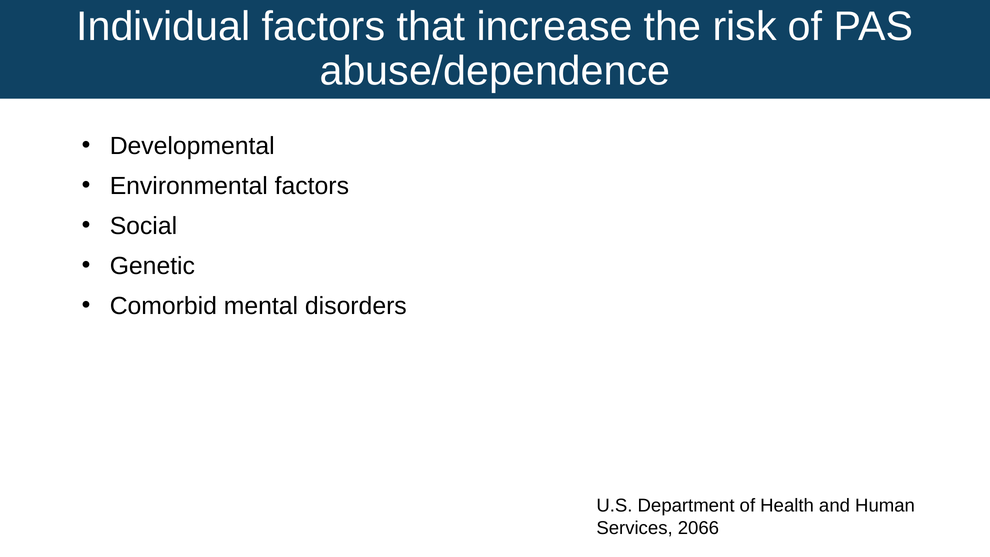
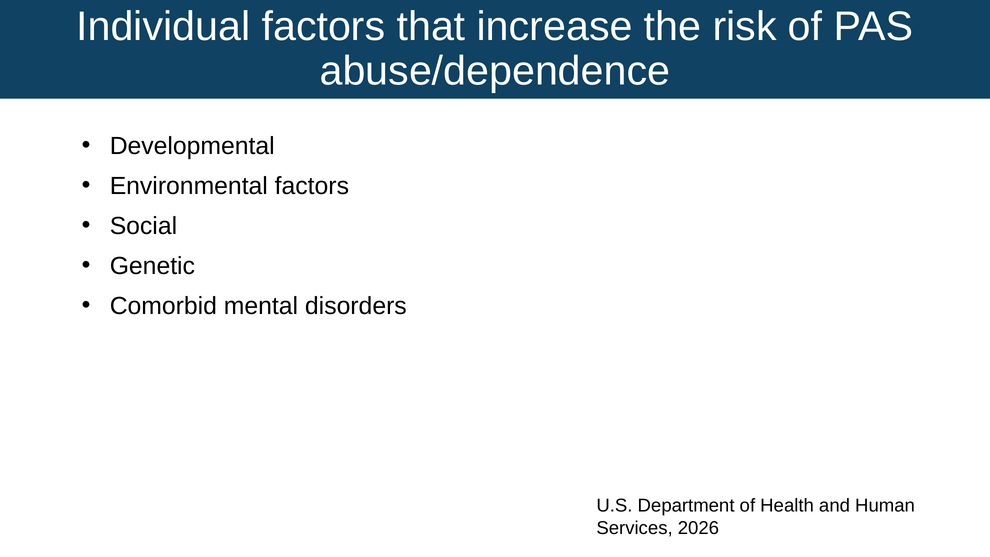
2066: 2066 -> 2026
